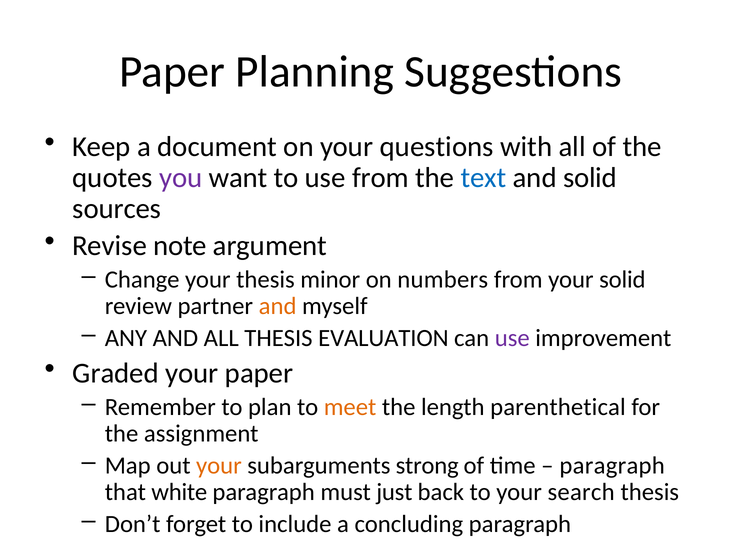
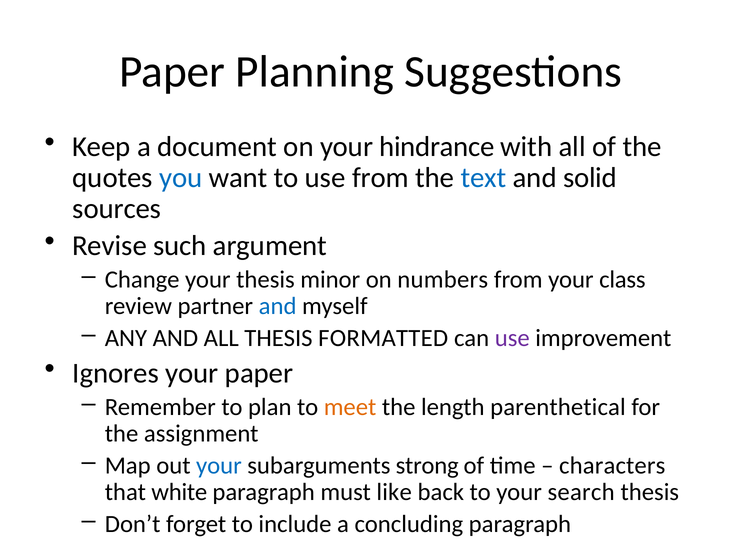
questions: questions -> hindrance
you colour: purple -> blue
note: note -> such
your solid: solid -> class
and at (278, 306) colour: orange -> blue
EVALUATION: EVALUATION -> FORMATTED
Graded: Graded -> Ignores
your at (219, 466) colour: orange -> blue
paragraph at (612, 466): paragraph -> characters
just: just -> like
